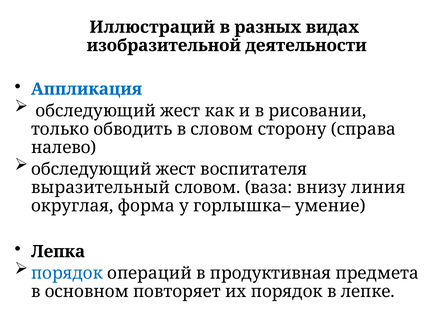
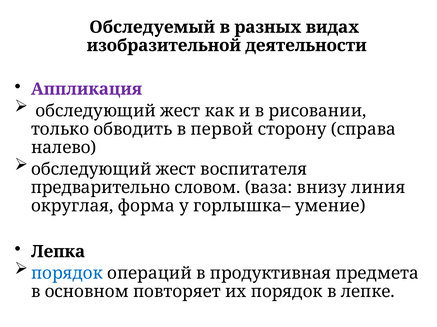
Иллюстраций: Иллюстраций -> Обследуемый
Аппликация colour: blue -> purple
в словом: словом -> первой
выразительный: выразительный -> предварительно
